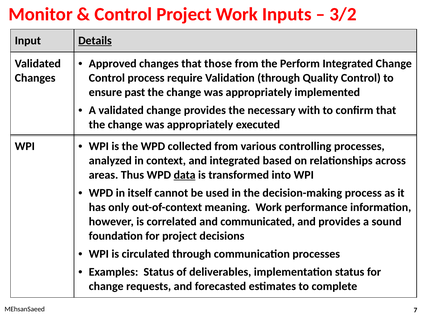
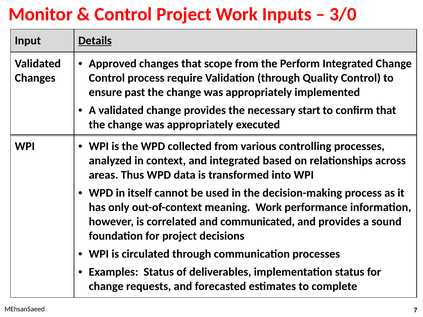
3/2: 3/2 -> 3/0
those: those -> scope
with: with -> start
data underline: present -> none
